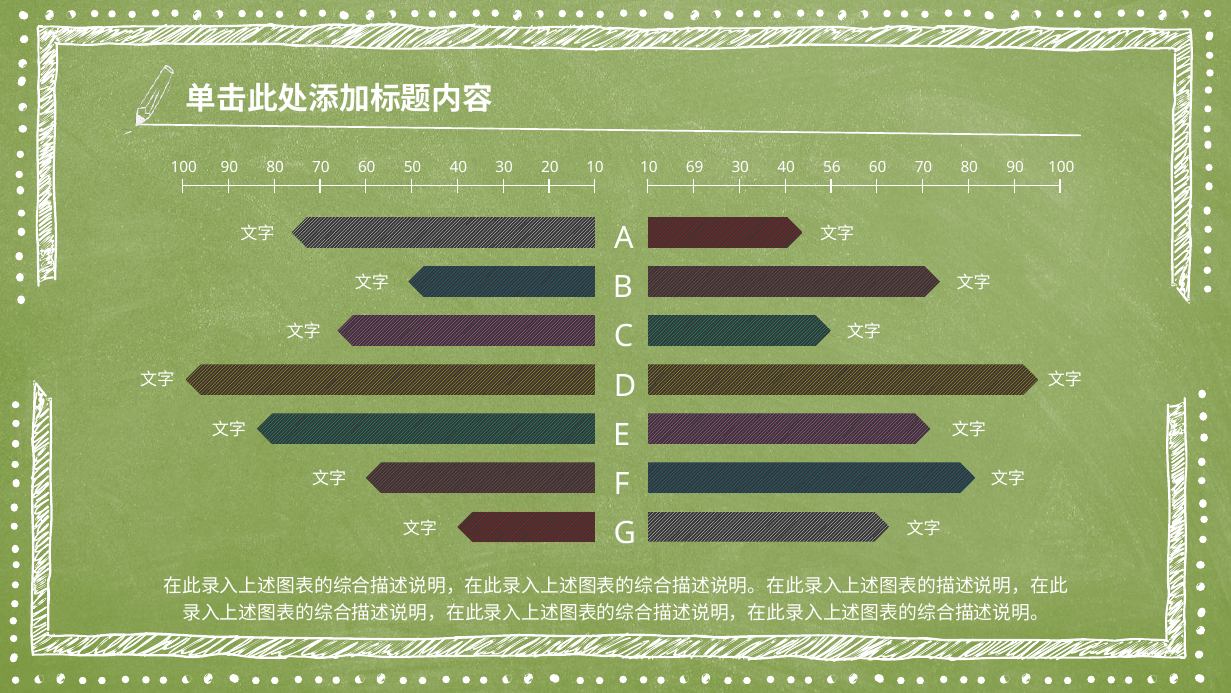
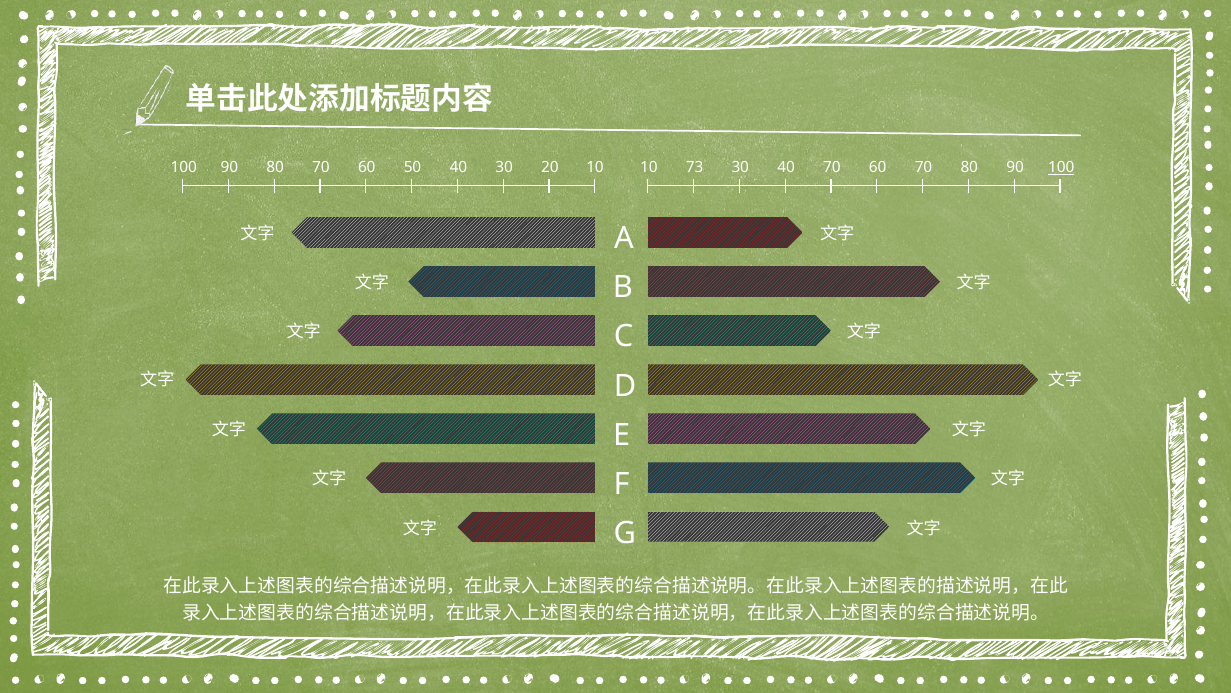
69: 69 -> 73
40 56: 56 -> 70
100 at (1061, 167) underline: none -> present
